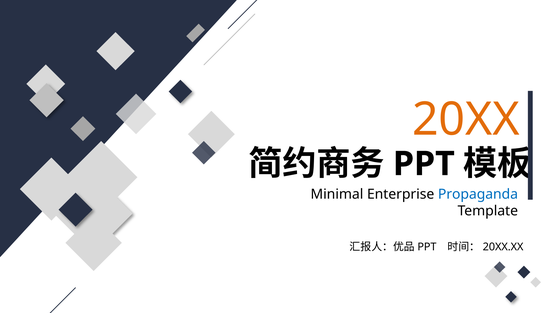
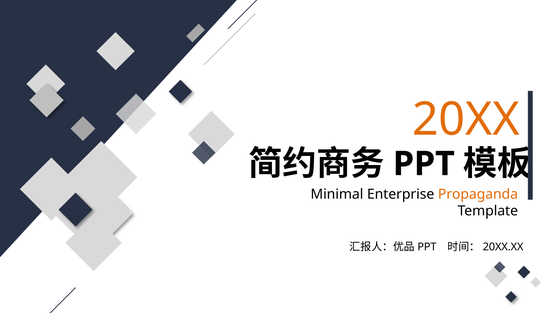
Propaganda colour: blue -> orange
